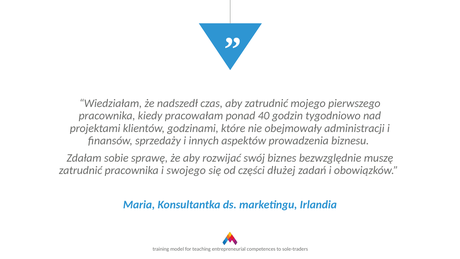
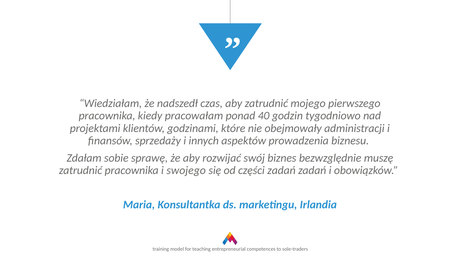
części dłużej: dłużej -> zadań
